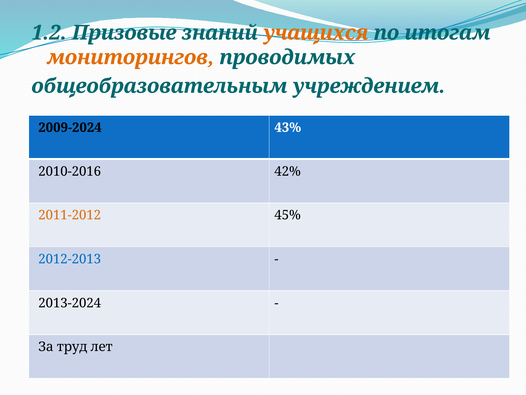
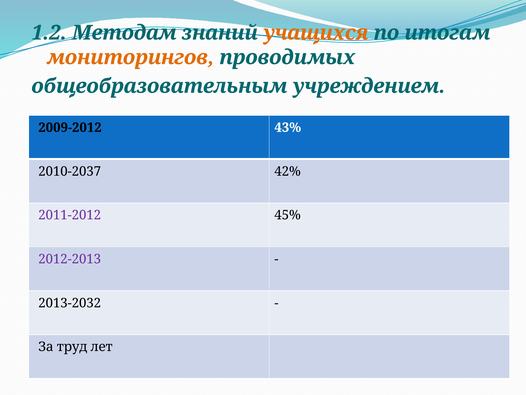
Призовые: Призовые -> Методам
2009-2024: 2009-2024 -> 2009-2012
2010-2016: 2010-2016 -> 2010-2037
2011-2012 colour: orange -> purple
2012-2013 colour: blue -> purple
2013-2024: 2013-2024 -> 2013-2032
